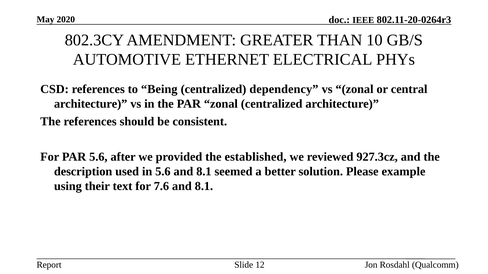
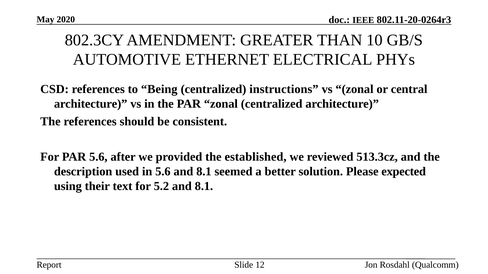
dependency: dependency -> instructions
927.3cz: 927.3cz -> 513.3cz
example: example -> expected
7.6: 7.6 -> 5.2
